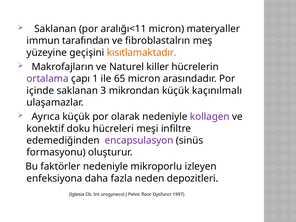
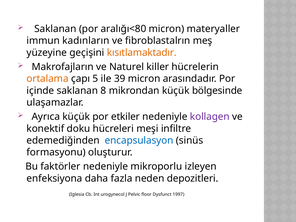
aralığı<11: aralığı<11 -> aralığı<80
tarafından: tarafından -> kadınların
ortalama colour: purple -> orange
1: 1 -> 5
65: 65 -> 39
3: 3 -> 8
kaçınılmalı: kaçınılmalı -> bölgesinde
olarak: olarak -> etkiler
encapsulasyon colour: purple -> blue
